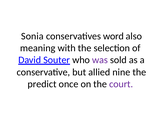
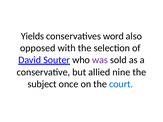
Sonia: Sonia -> Yields
meaning: meaning -> opposed
predict: predict -> subject
court colour: purple -> blue
